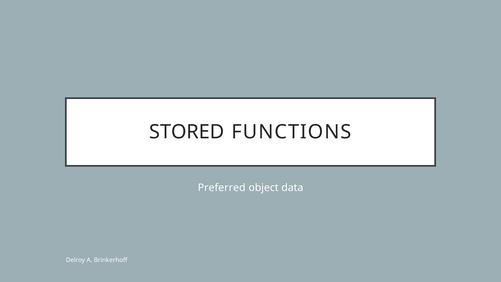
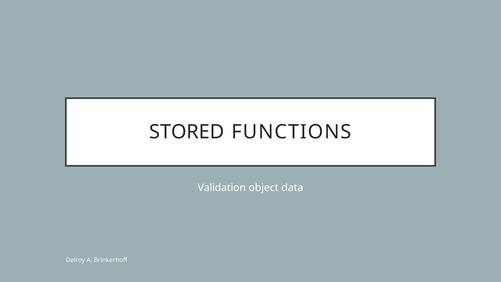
Preferred: Preferred -> Validation
